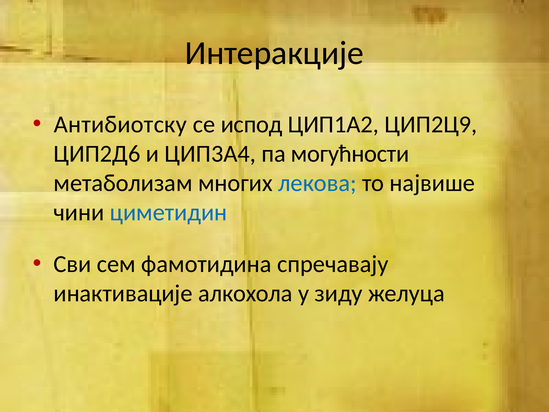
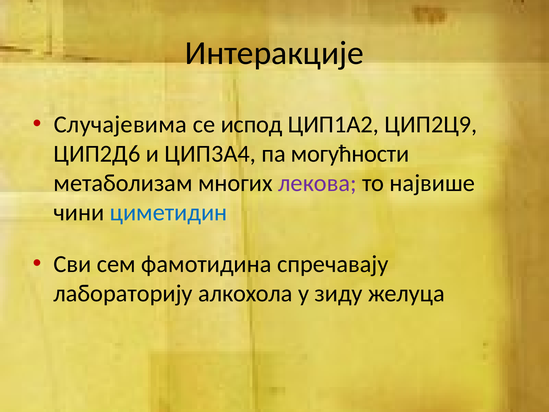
Антибиотску: Антибиотску -> Случајевима
лекова colour: blue -> purple
инактивације: инактивације -> лабораторију
